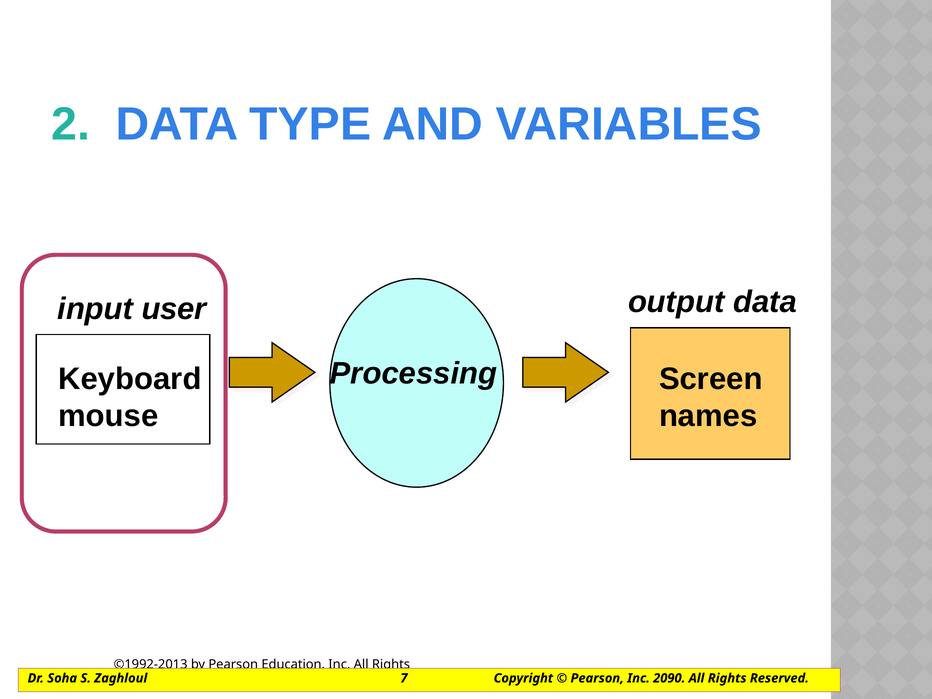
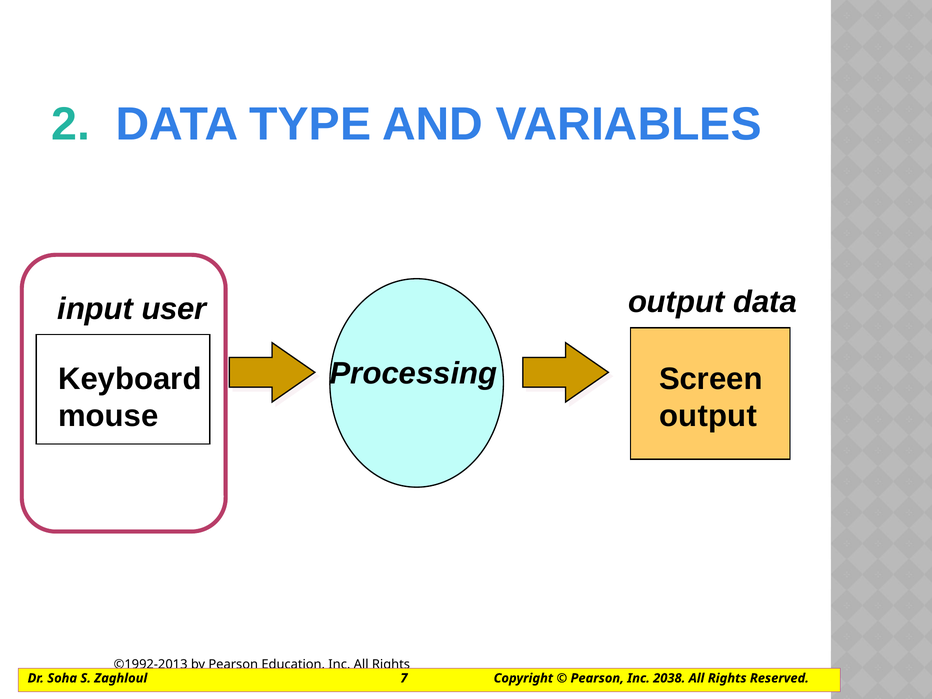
names at (708, 416): names -> output
2090: 2090 -> 2038
